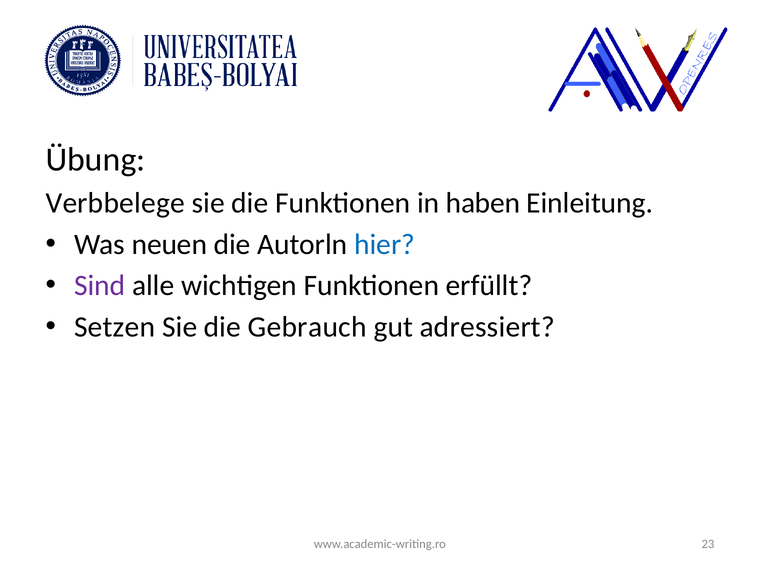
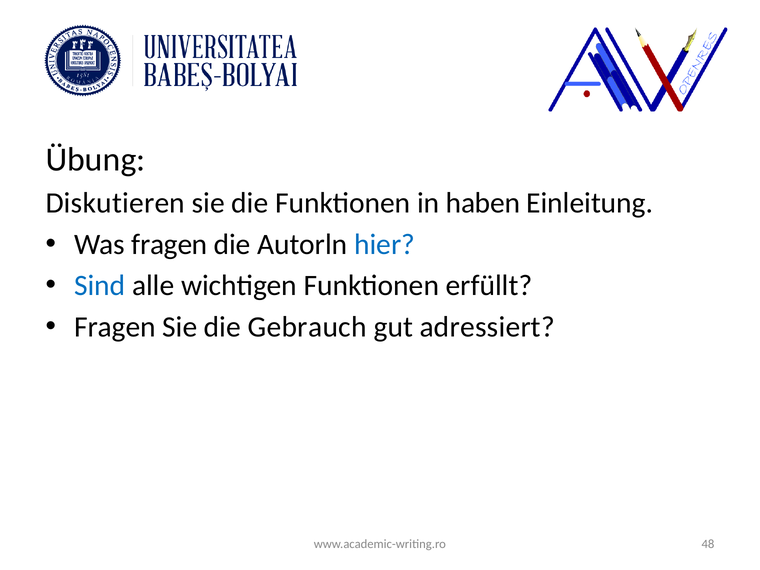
Verbbelege: Verbbelege -> Diskutieren
Was neuen: neuen -> fragen
Sind colour: purple -> blue
Setzen at (115, 327): Setzen -> Fragen
23: 23 -> 48
